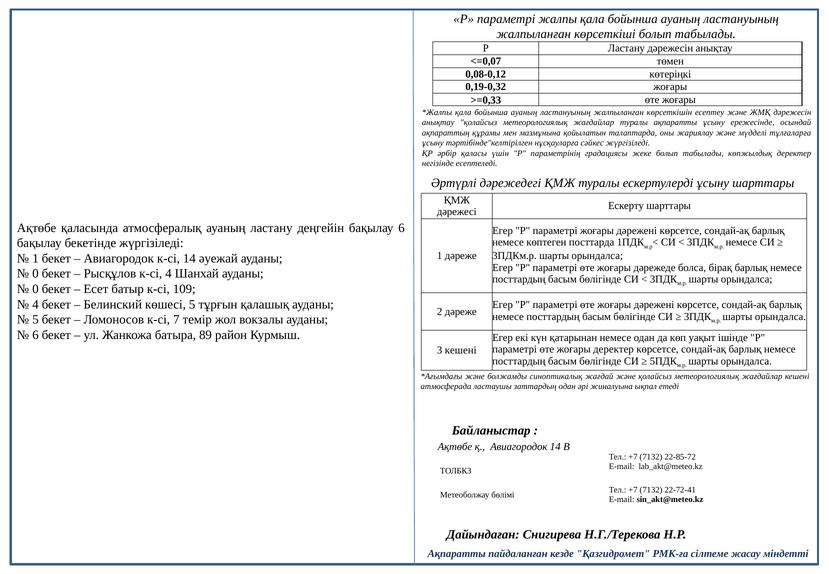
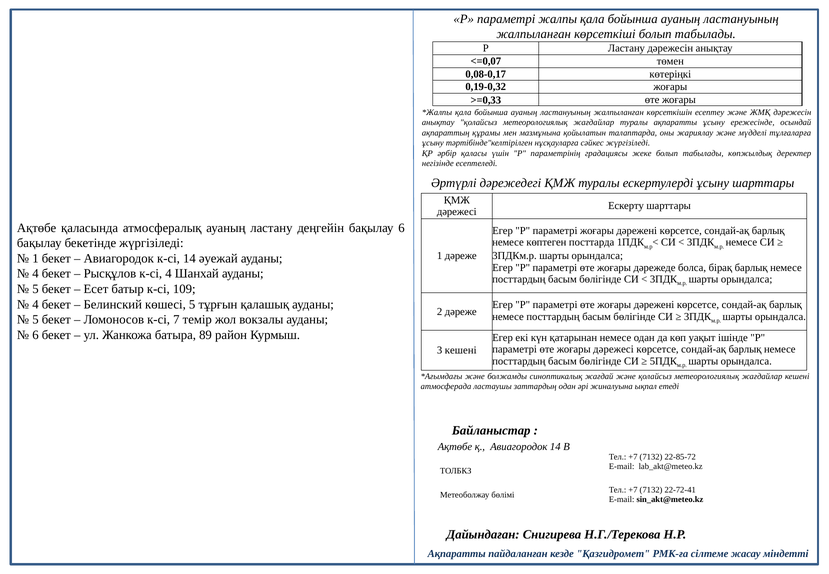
0,08-0,12: 0,08-0,12 -> 0,08-0,17
0 at (35, 274): 0 -> 4
0 at (35, 289): 0 -> 5
жоғары деректер: деректер -> дәрежесі
